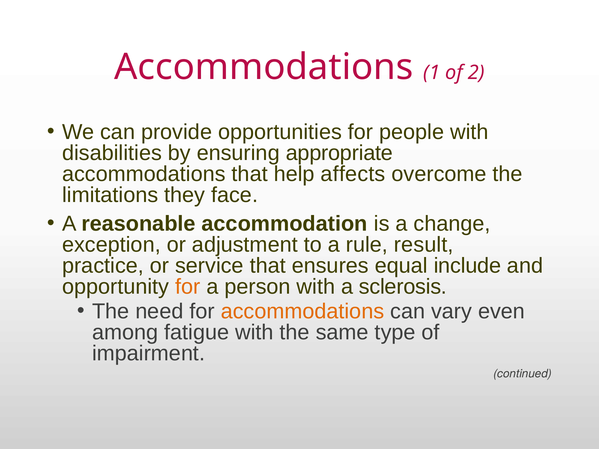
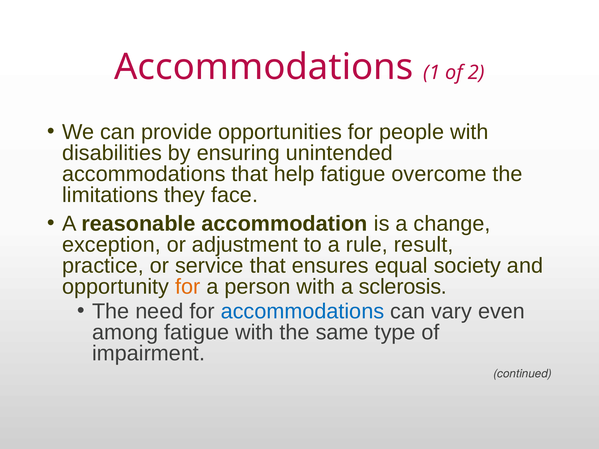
appropriate: appropriate -> unintended
help affects: affects -> fatigue
include: include -> society
accommodations at (302, 312) colour: orange -> blue
